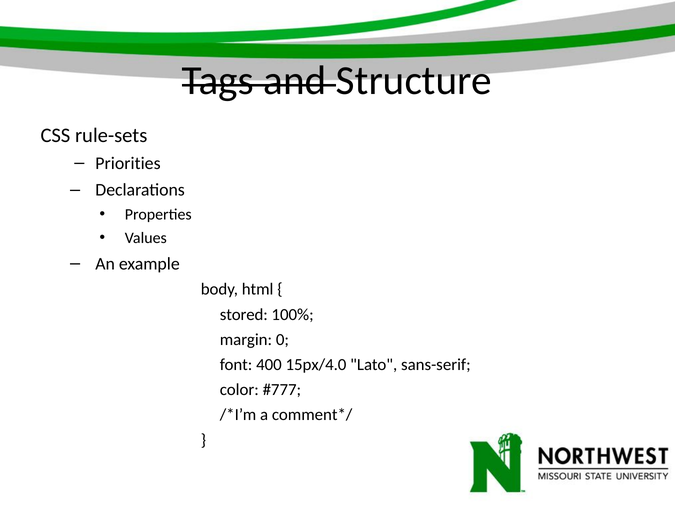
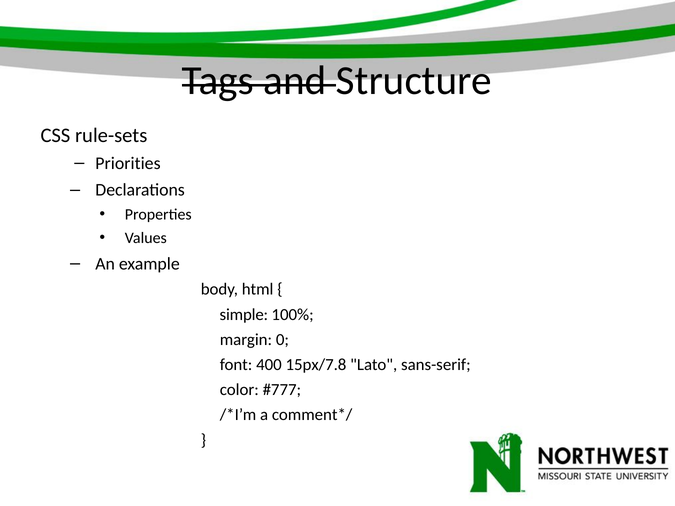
stored: stored -> simple
15px/4.0: 15px/4.0 -> 15px/7.8
